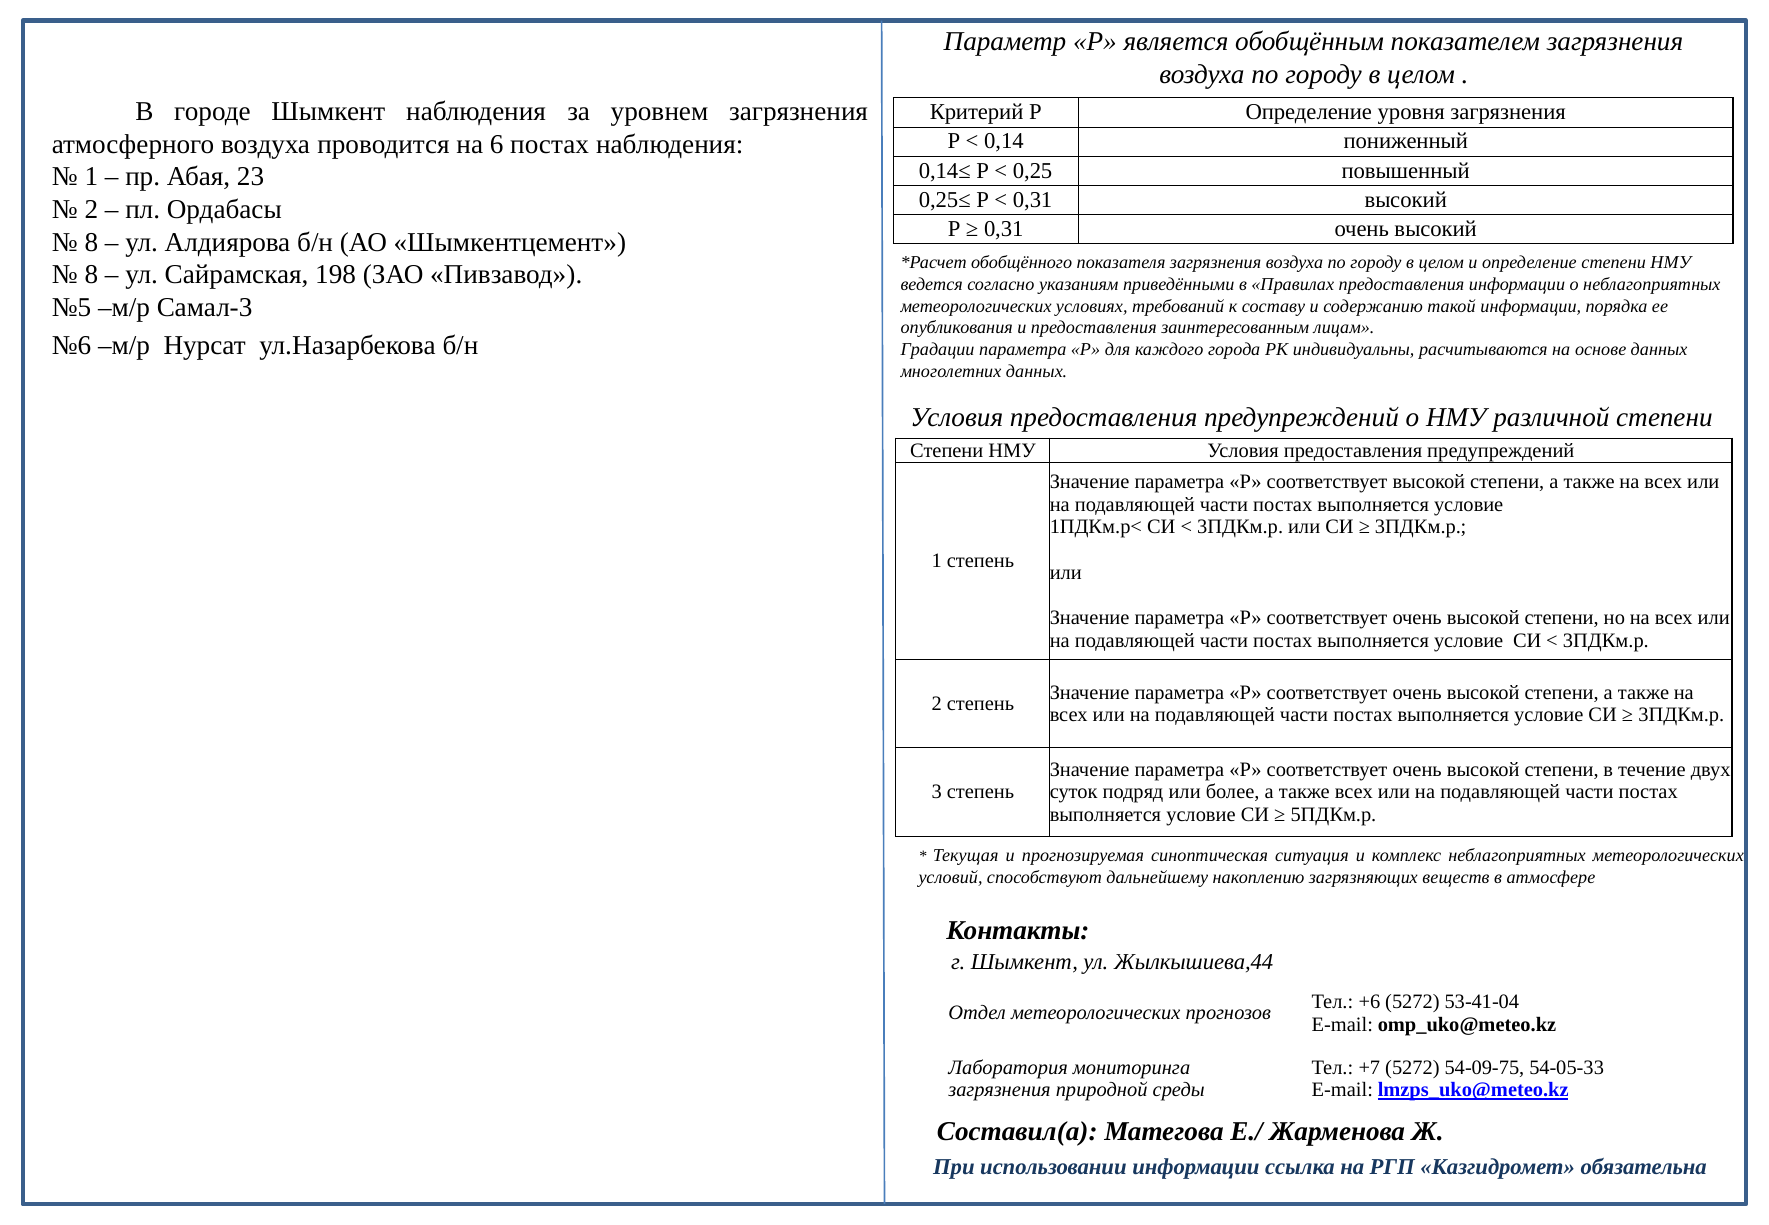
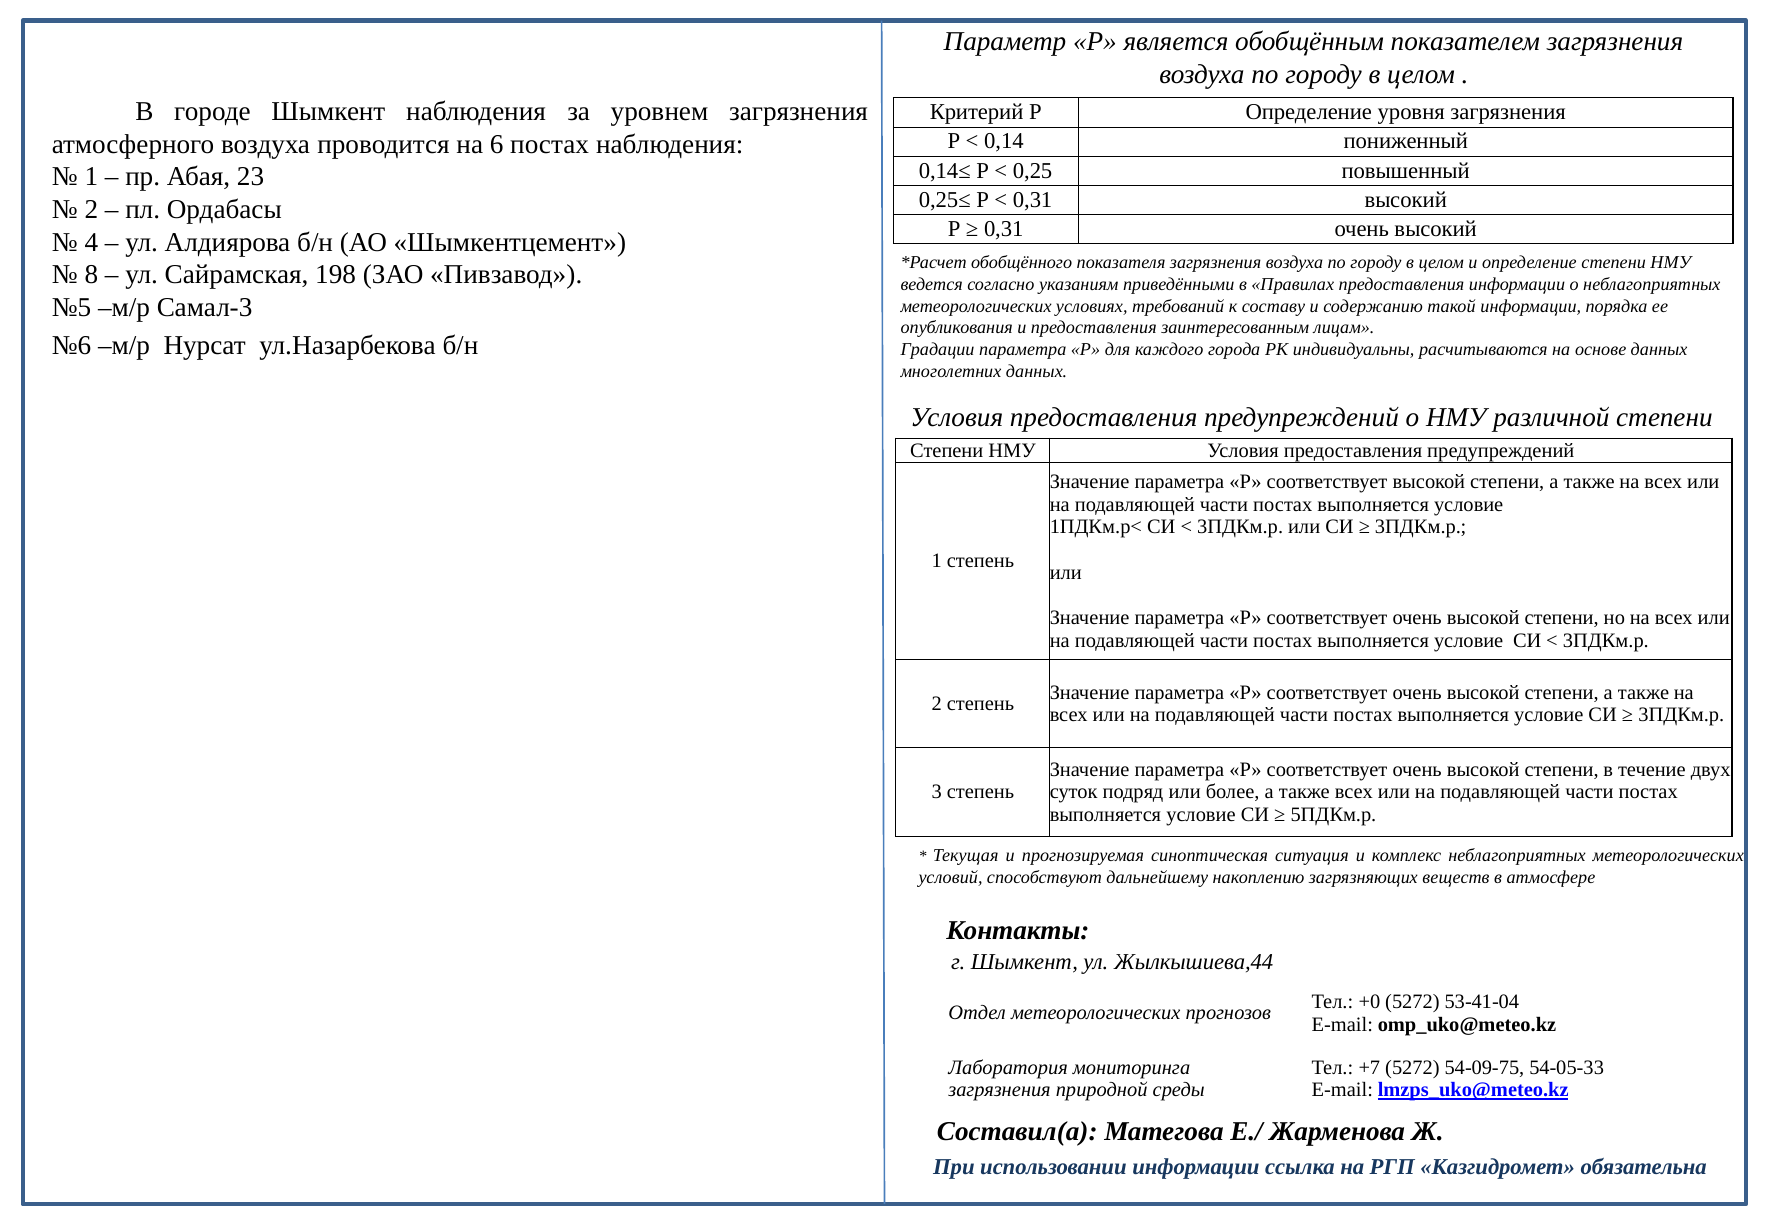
8 at (91, 242): 8 -> 4
+6: +6 -> +0
